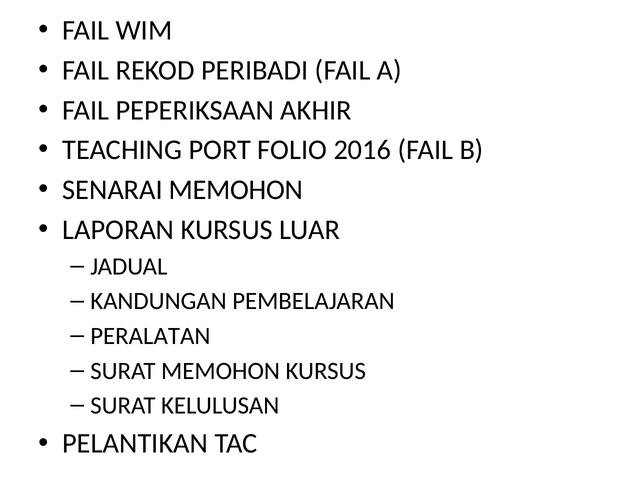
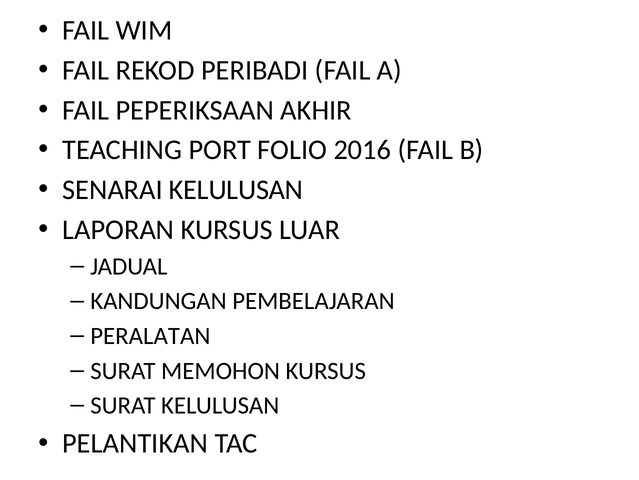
SENARAI MEMOHON: MEMOHON -> KELULUSAN
